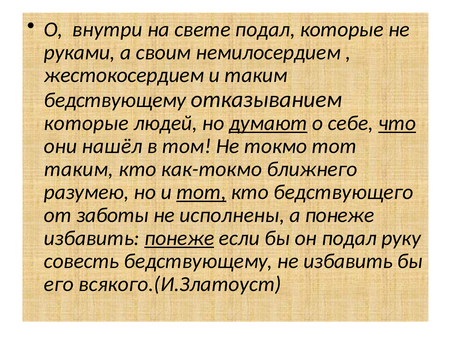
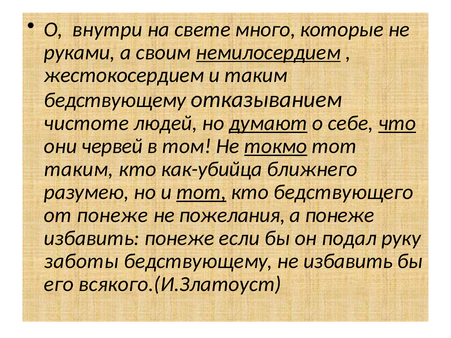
свете подал: подал -> много
немилосердием underline: none -> present
которые at (86, 123): которые -> чистоте
нашёл: нашёл -> червей
токмо underline: none -> present
как-токмо: как-токмо -> как-убийца
от заботы: заботы -> понеже
исполнены: исполнены -> пожелания
понеже at (179, 238) underline: present -> none
совесть: совесть -> заботы
